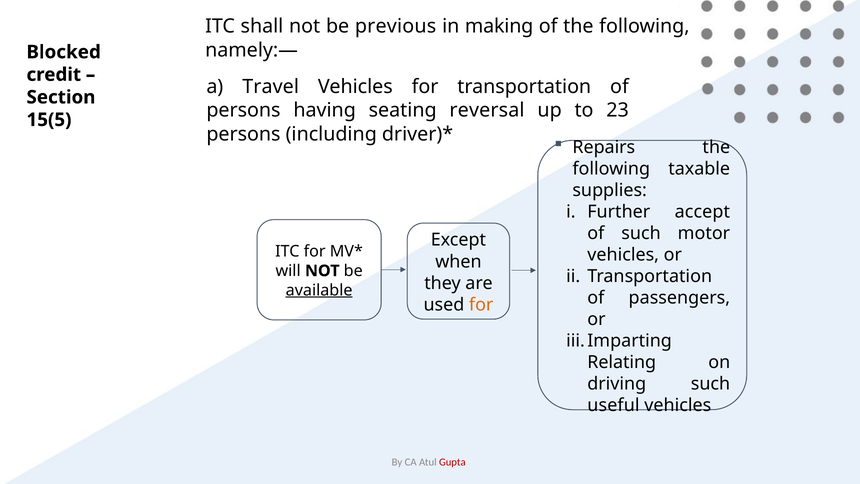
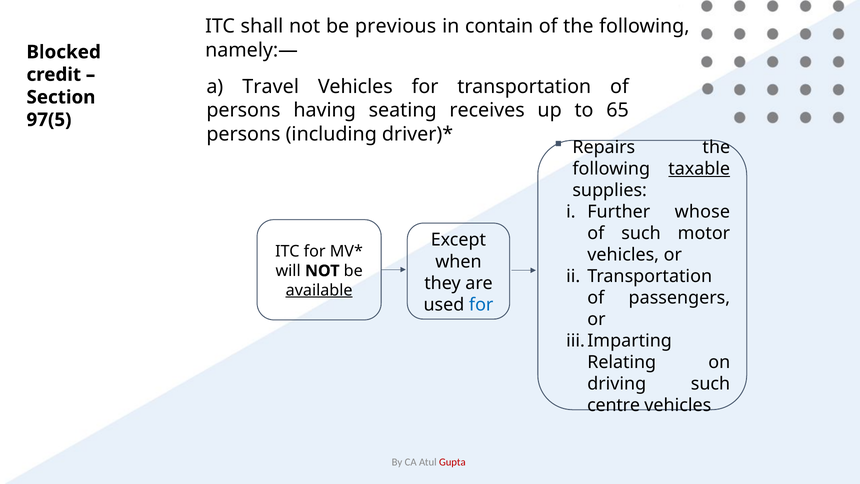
making: making -> contain
reversal: reversal -> receives
23: 23 -> 65
15(5: 15(5 -> 97(5
taxable underline: none -> present
accept: accept -> whose
for at (481, 304) colour: orange -> blue
useful: useful -> centre
